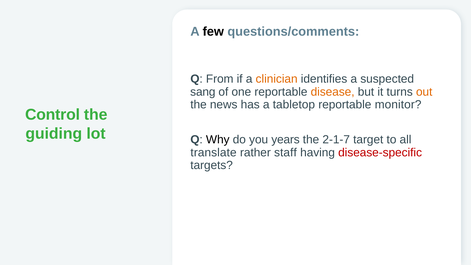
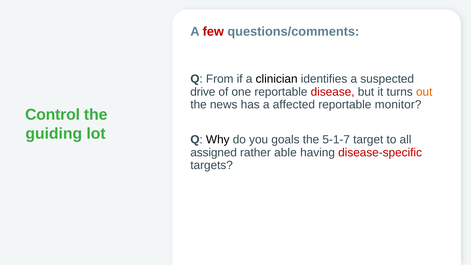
few colour: black -> red
clinician colour: orange -> black
sang: sang -> drive
disease colour: orange -> red
tabletop: tabletop -> affected
years: years -> goals
2-1-7: 2-1-7 -> 5-1-7
translate: translate -> assigned
staff: staff -> able
